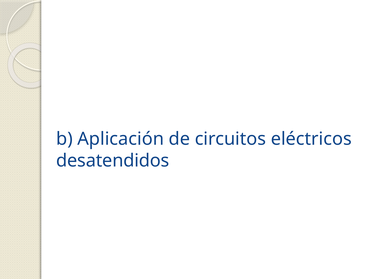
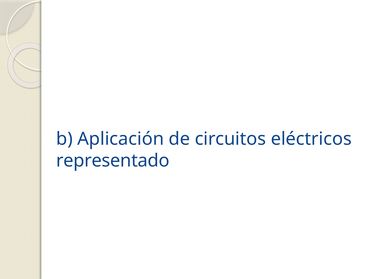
desatendidos: desatendidos -> representado
